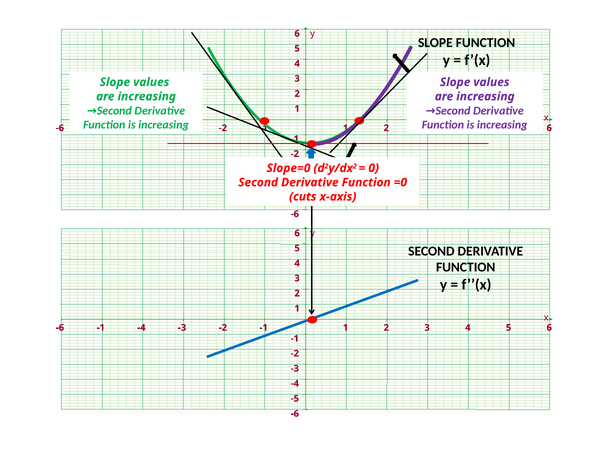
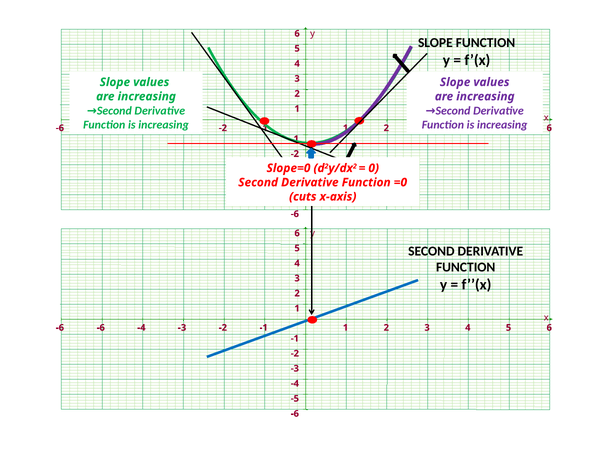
-6 -1: -1 -> -6
